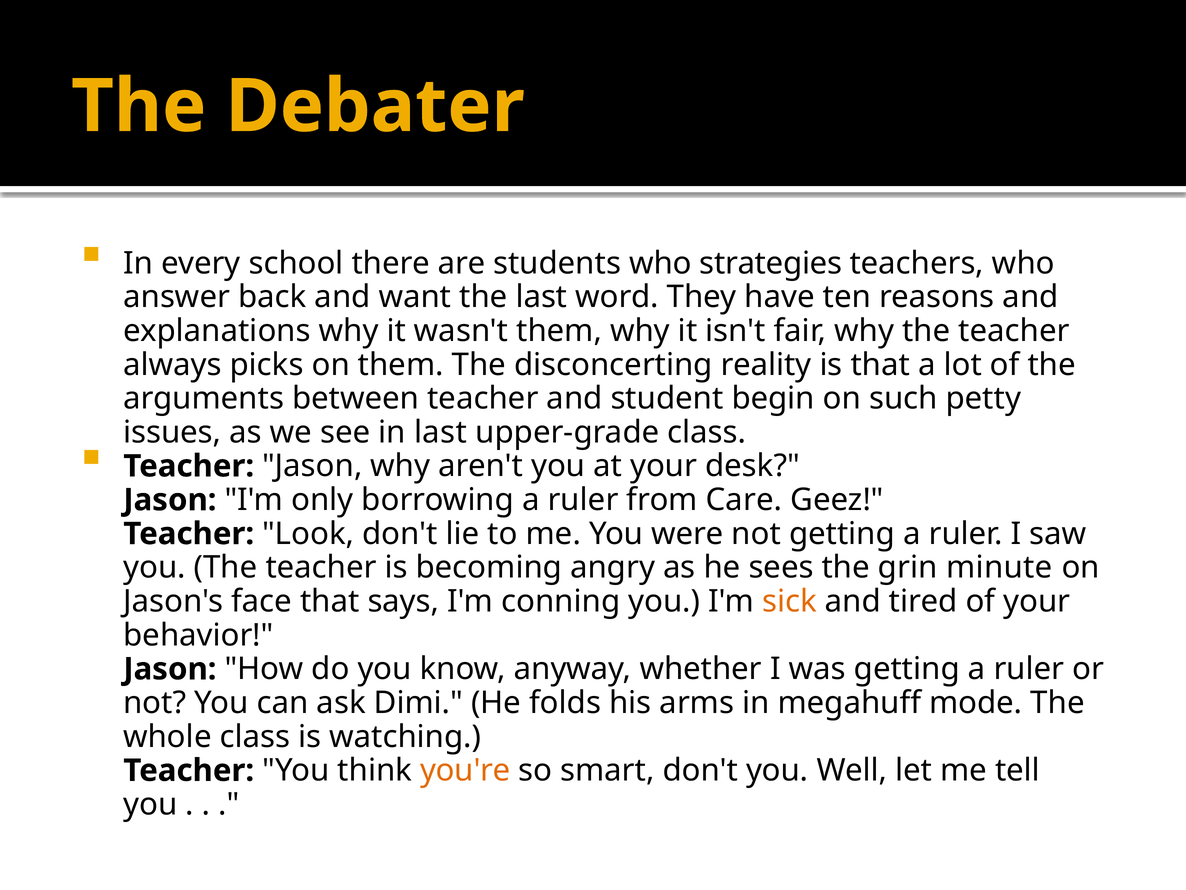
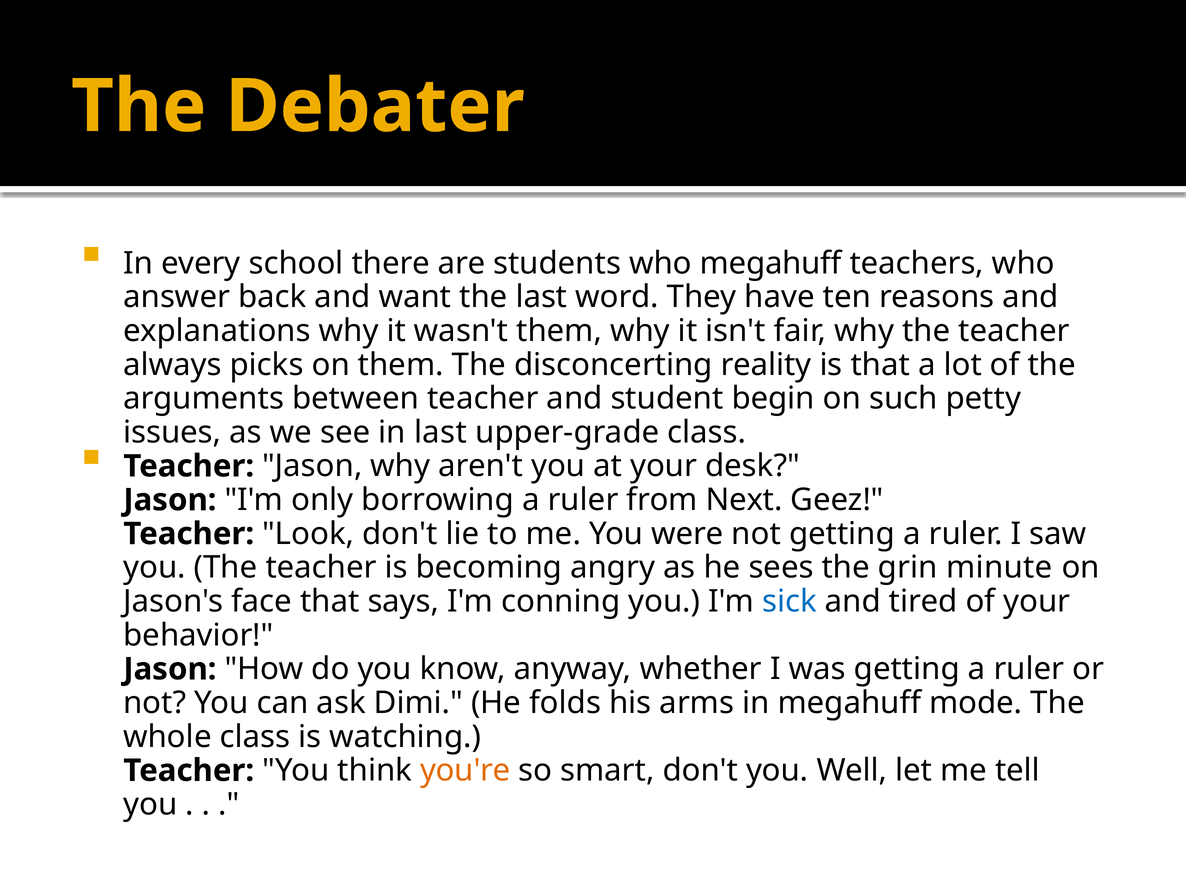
who strategies: strategies -> megahuff
Care: Care -> Next
sick colour: orange -> blue
